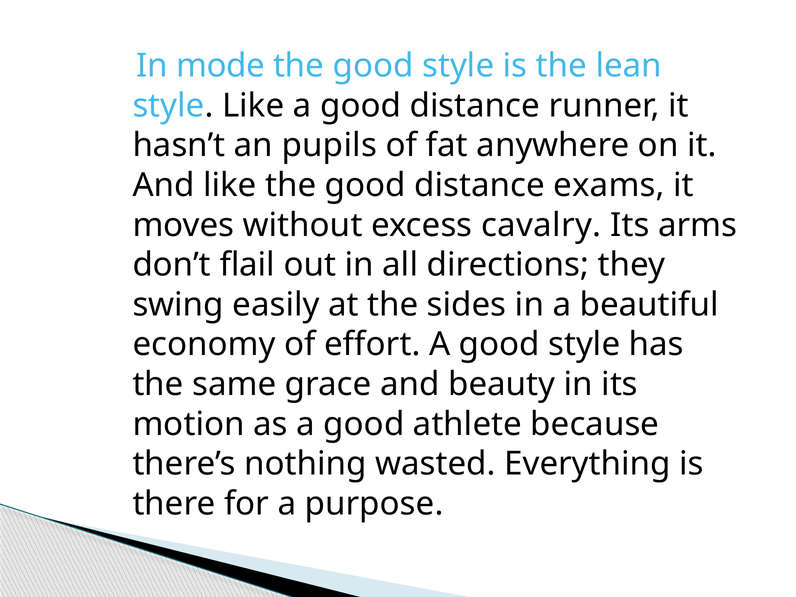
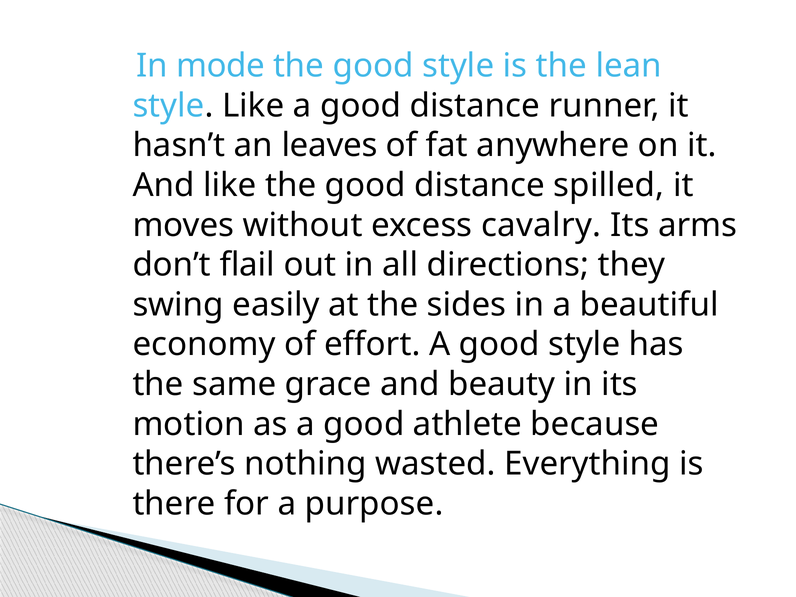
pupils: pupils -> leaves
exams: exams -> spilled
